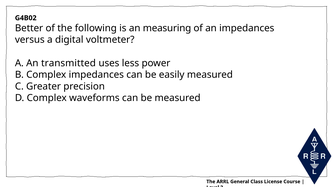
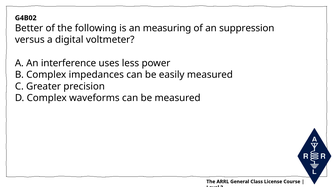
an impedances: impedances -> suppression
transmitted: transmitted -> interference
